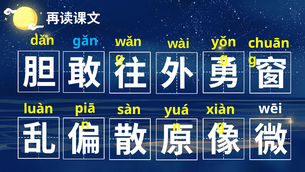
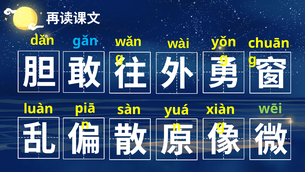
wēi colour: white -> light green
